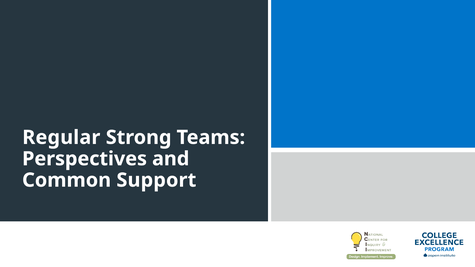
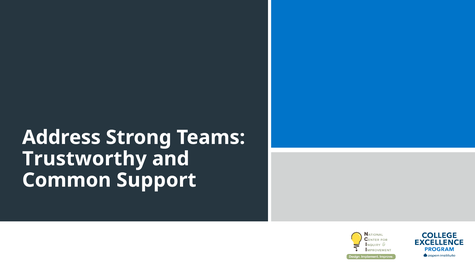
Regular: Regular -> Address
Perspectives: Perspectives -> Trustworthy
